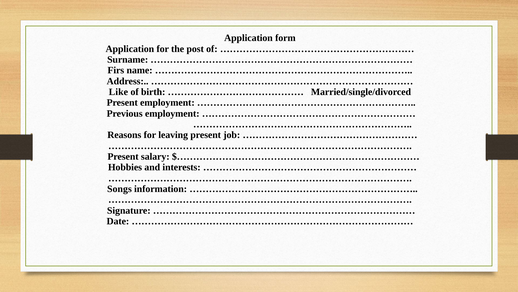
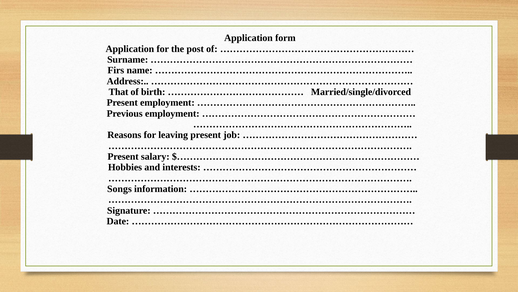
Like: Like -> That
